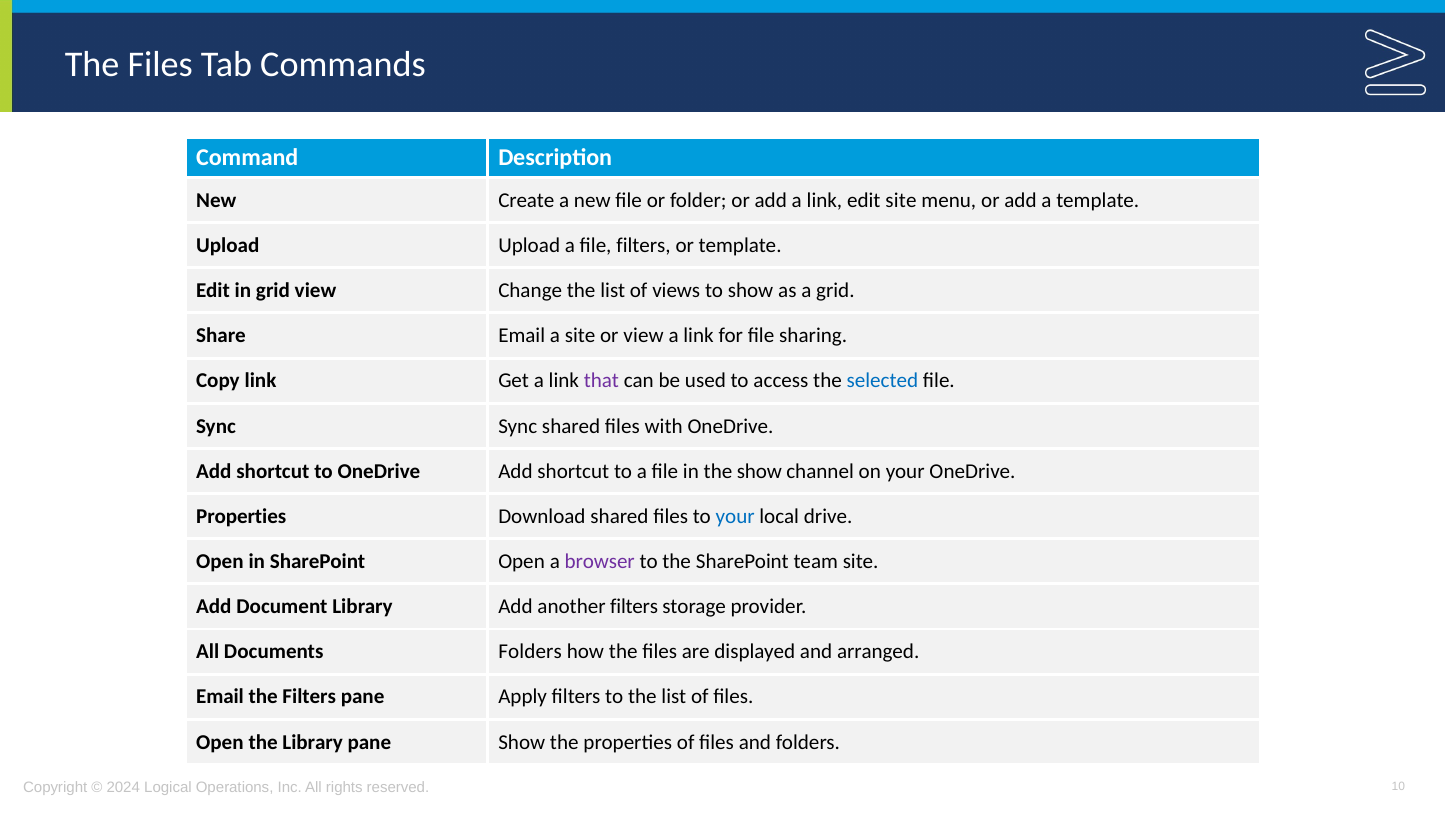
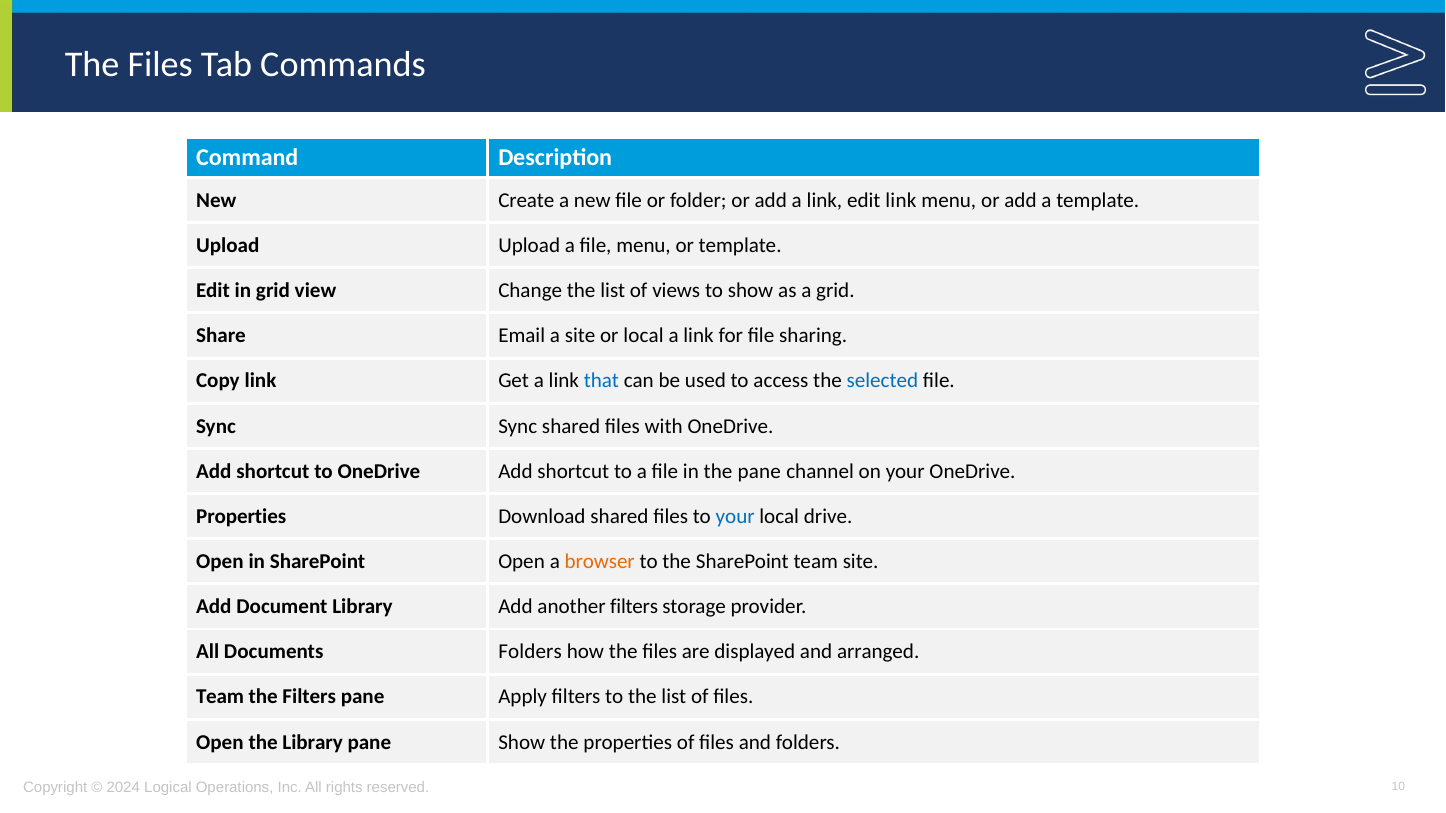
edit site: site -> link
file filters: filters -> menu
or view: view -> local
that colour: purple -> blue
the show: show -> pane
browser colour: purple -> orange
Email at (220, 697): Email -> Team
